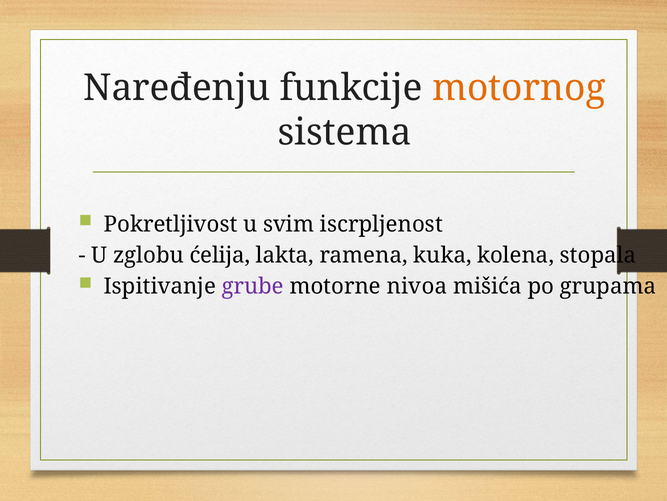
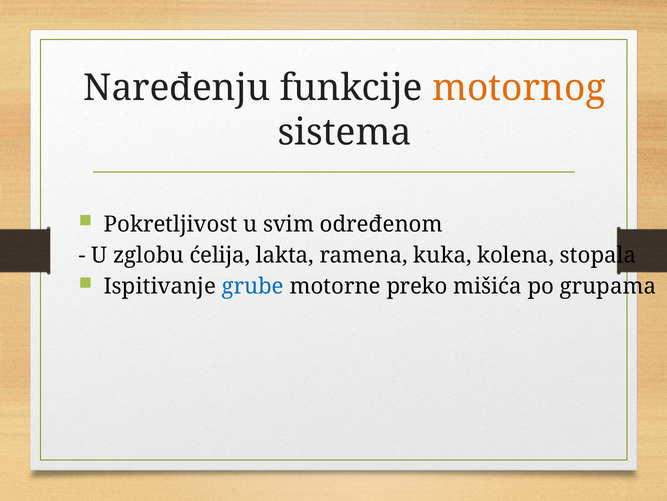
iscrpljenost: iscrpljenost -> određenom
grube colour: purple -> blue
nivoa: nivoa -> preko
